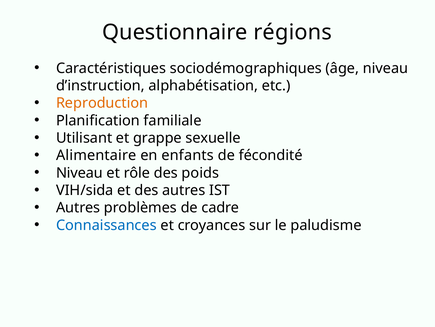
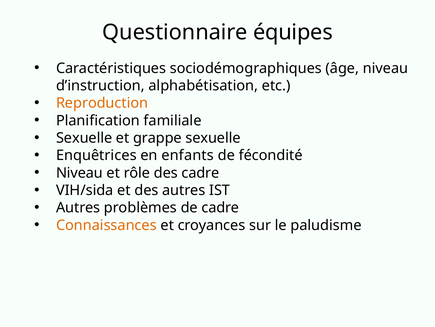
régions: régions -> équipes
Utilisant at (84, 138): Utilisant -> Sexuelle
Alimentaire: Alimentaire -> Enquêtrices
des poids: poids -> cadre
Connaissances colour: blue -> orange
